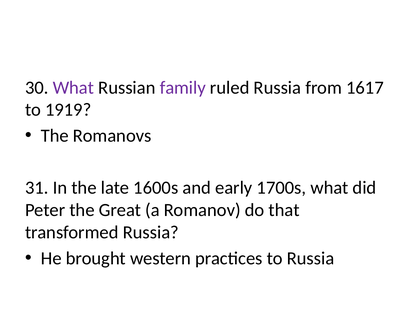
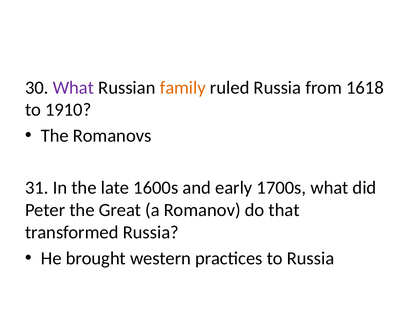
family colour: purple -> orange
1617: 1617 -> 1618
1919: 1919 -> 1910
